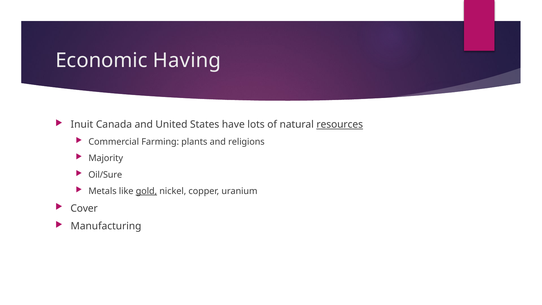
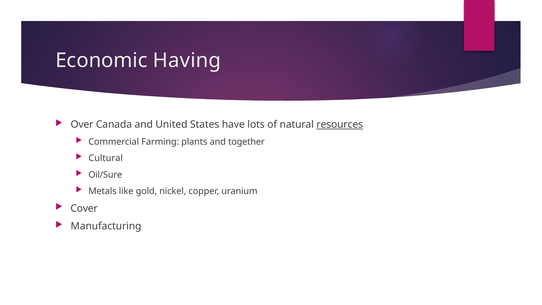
Inuit: Inuit -> Over
religions: religions -> together
Majority: Majority -> Cultural
gold underline: present -> none
